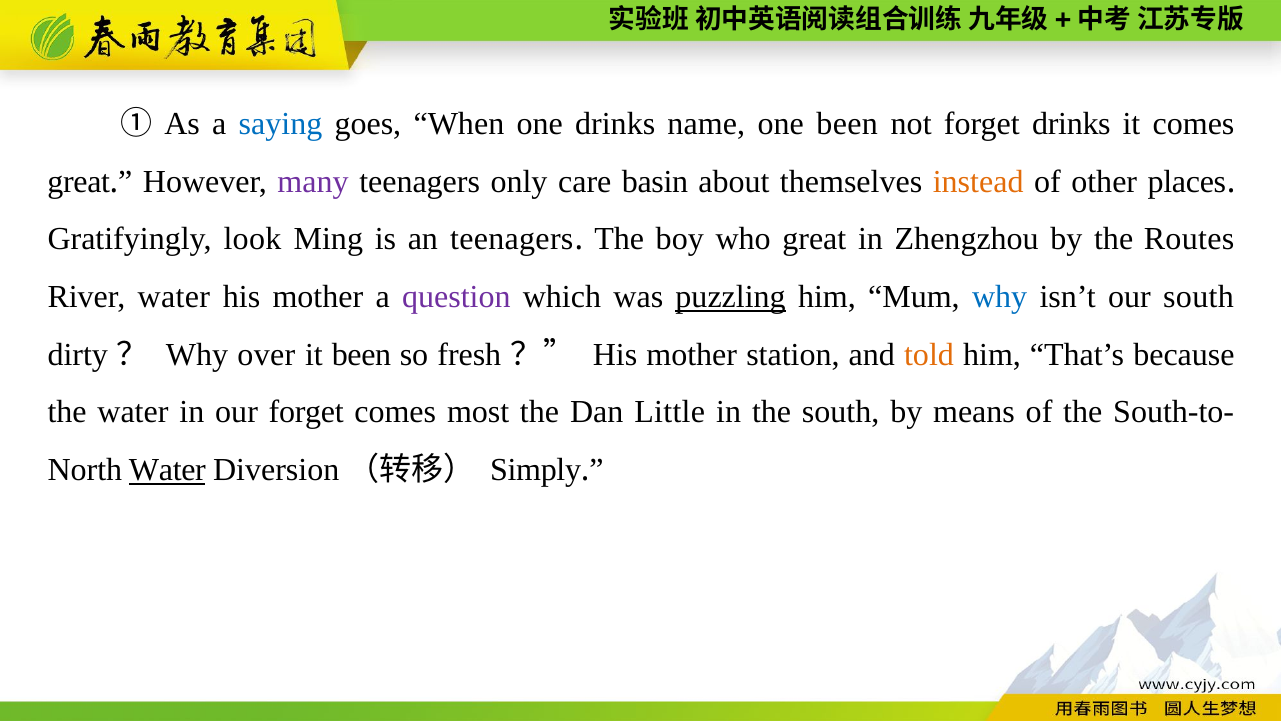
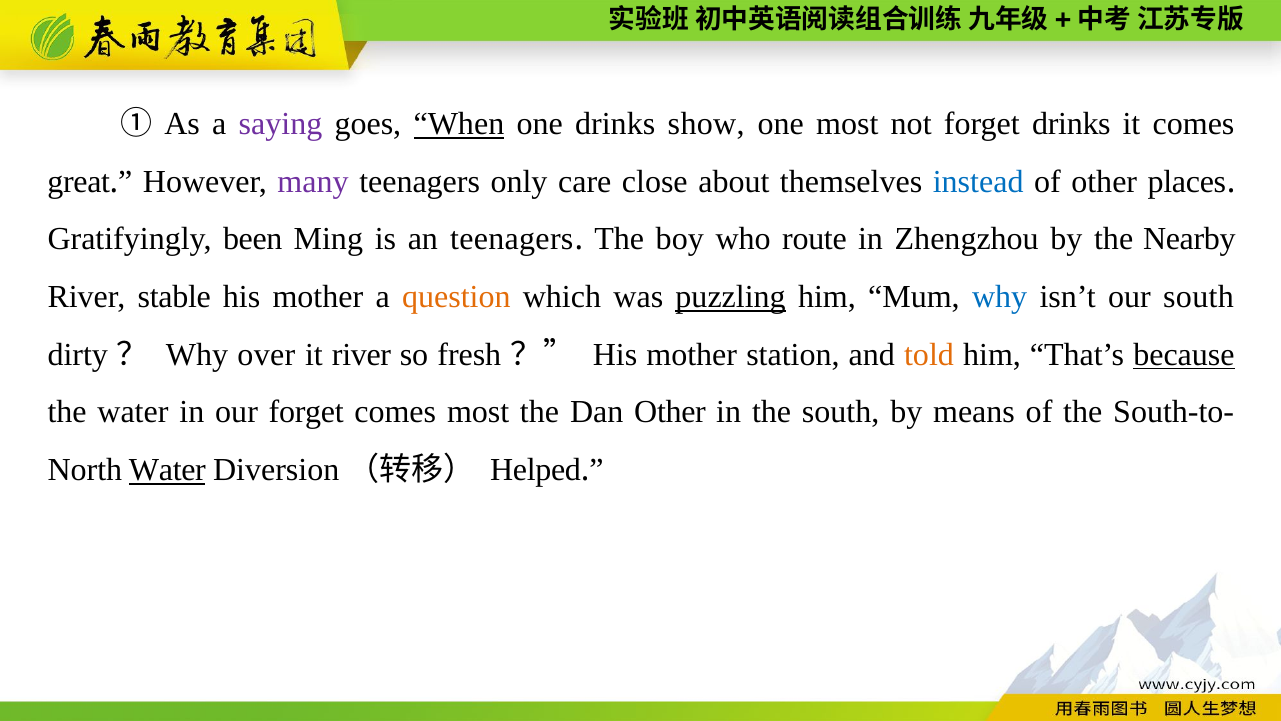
saying colour: blue -> purple
When underline: none -> present
name: name -> show
one been: been -> most
basin: basin -> close
instead colour: orange -> blue
look: look -> been
who great: great -> route
Routes: Routes -> Nearby
River water: water -> stable
question colour: purple -> orange
it been: been -> river
because underline: none -> present
Dan Little: Little -> Other
Simply: Simply -> Helped
